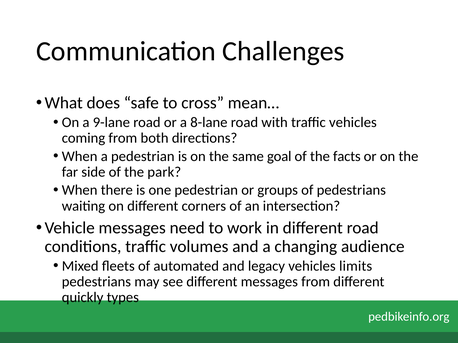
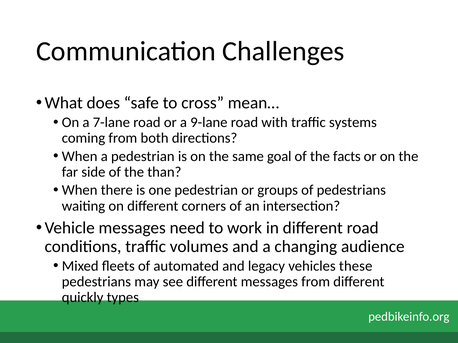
9-lane: 9-lane -> 7-lane
8-lane: 8-lane -> 9-lane
traffic vehicles: vehicles -> systems
park: park -> than
limits: limits -> these
